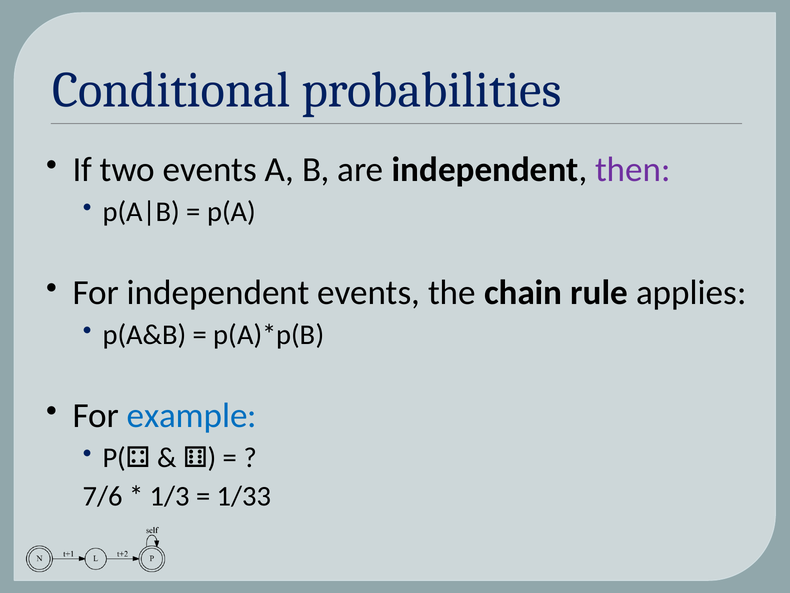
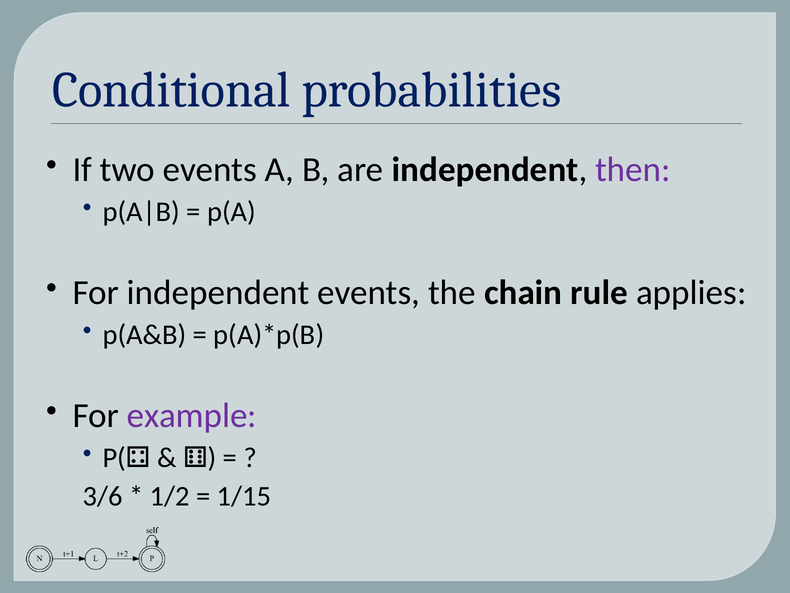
example colour: blue -> purple
7/6: 7/6 -> 3/6
1/3: 1/3 -> 1/2
1/33: 1/33 -> 1/15
